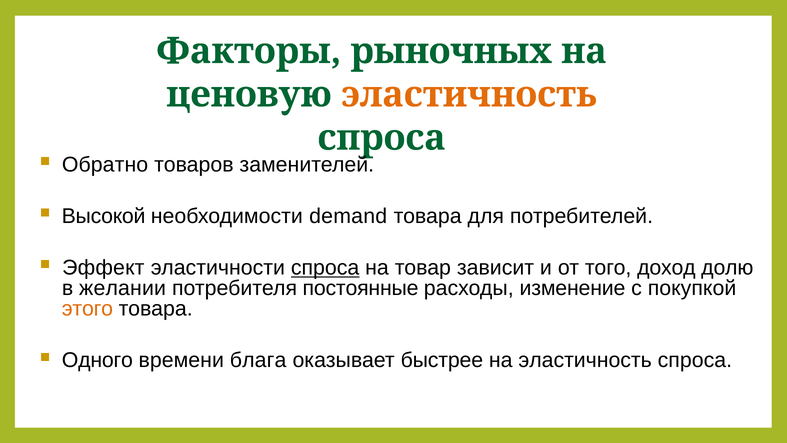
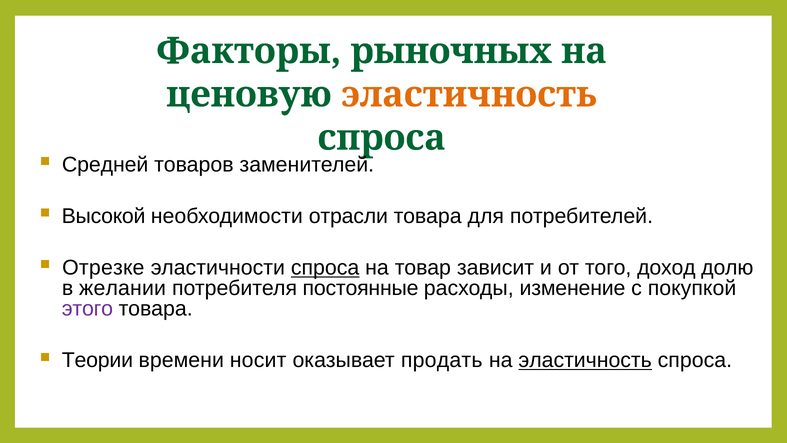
Обратно: Обратно -> Средней
demand: demand -> отрасли
Эффект: Эффект -> Отрезке
этого colour: orange -> purple
Одного: Одного -> Теории
блага: блага -> носит
быстрее: быстрее -> продать
эластичность at (585, 360) underline: none -> present
